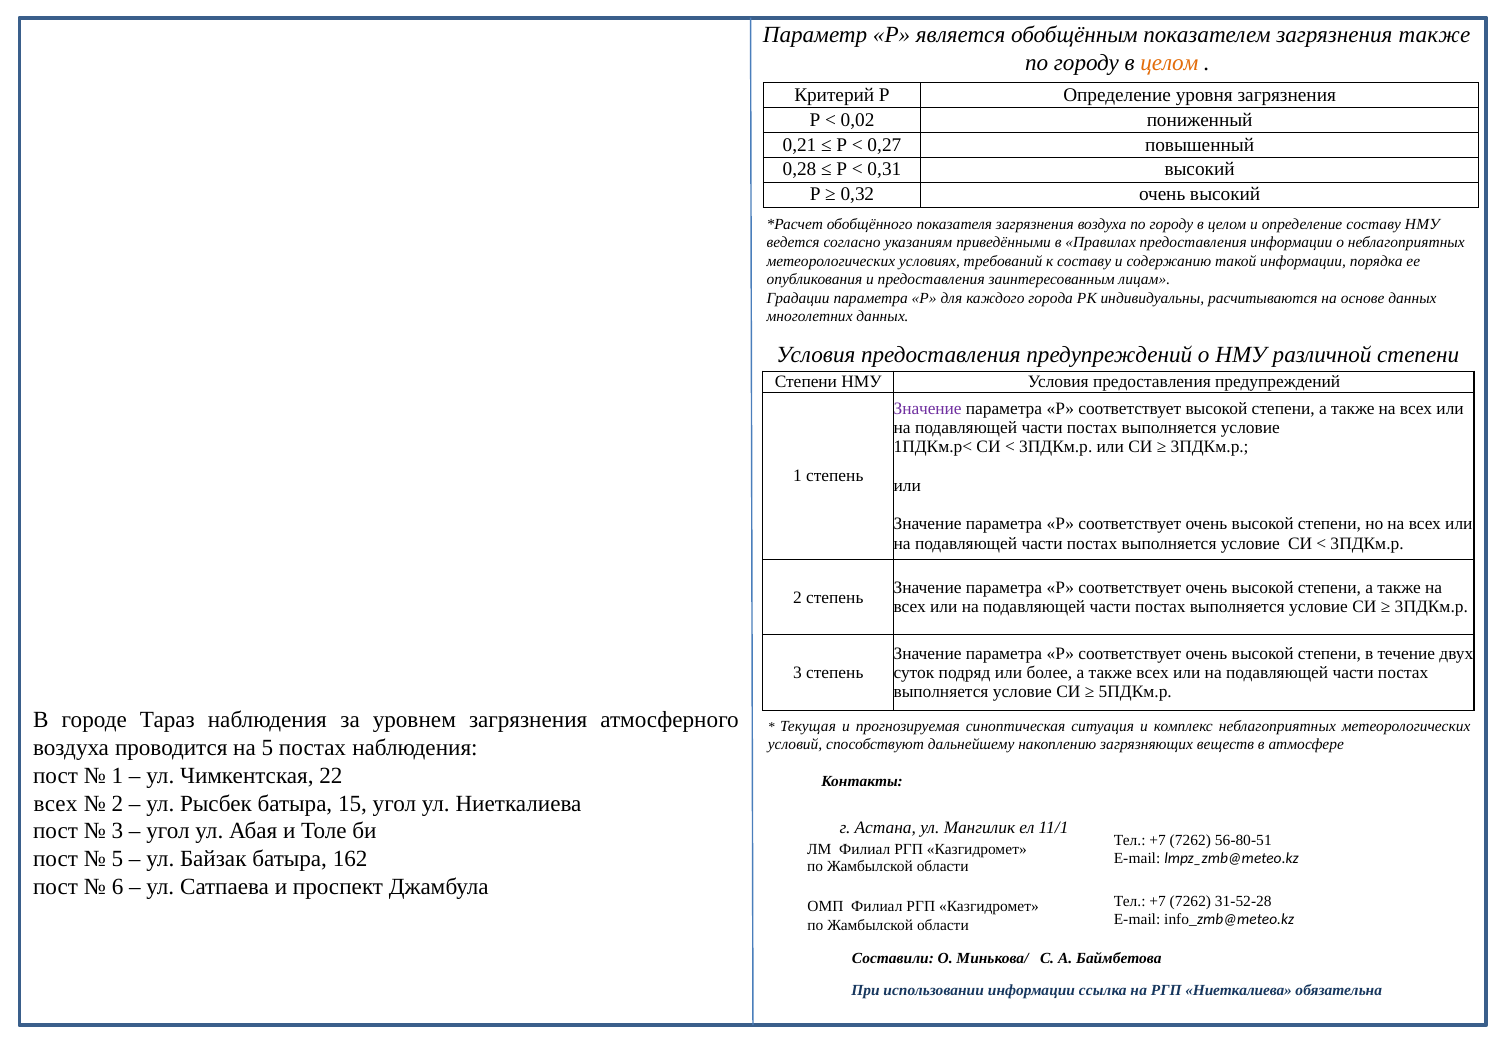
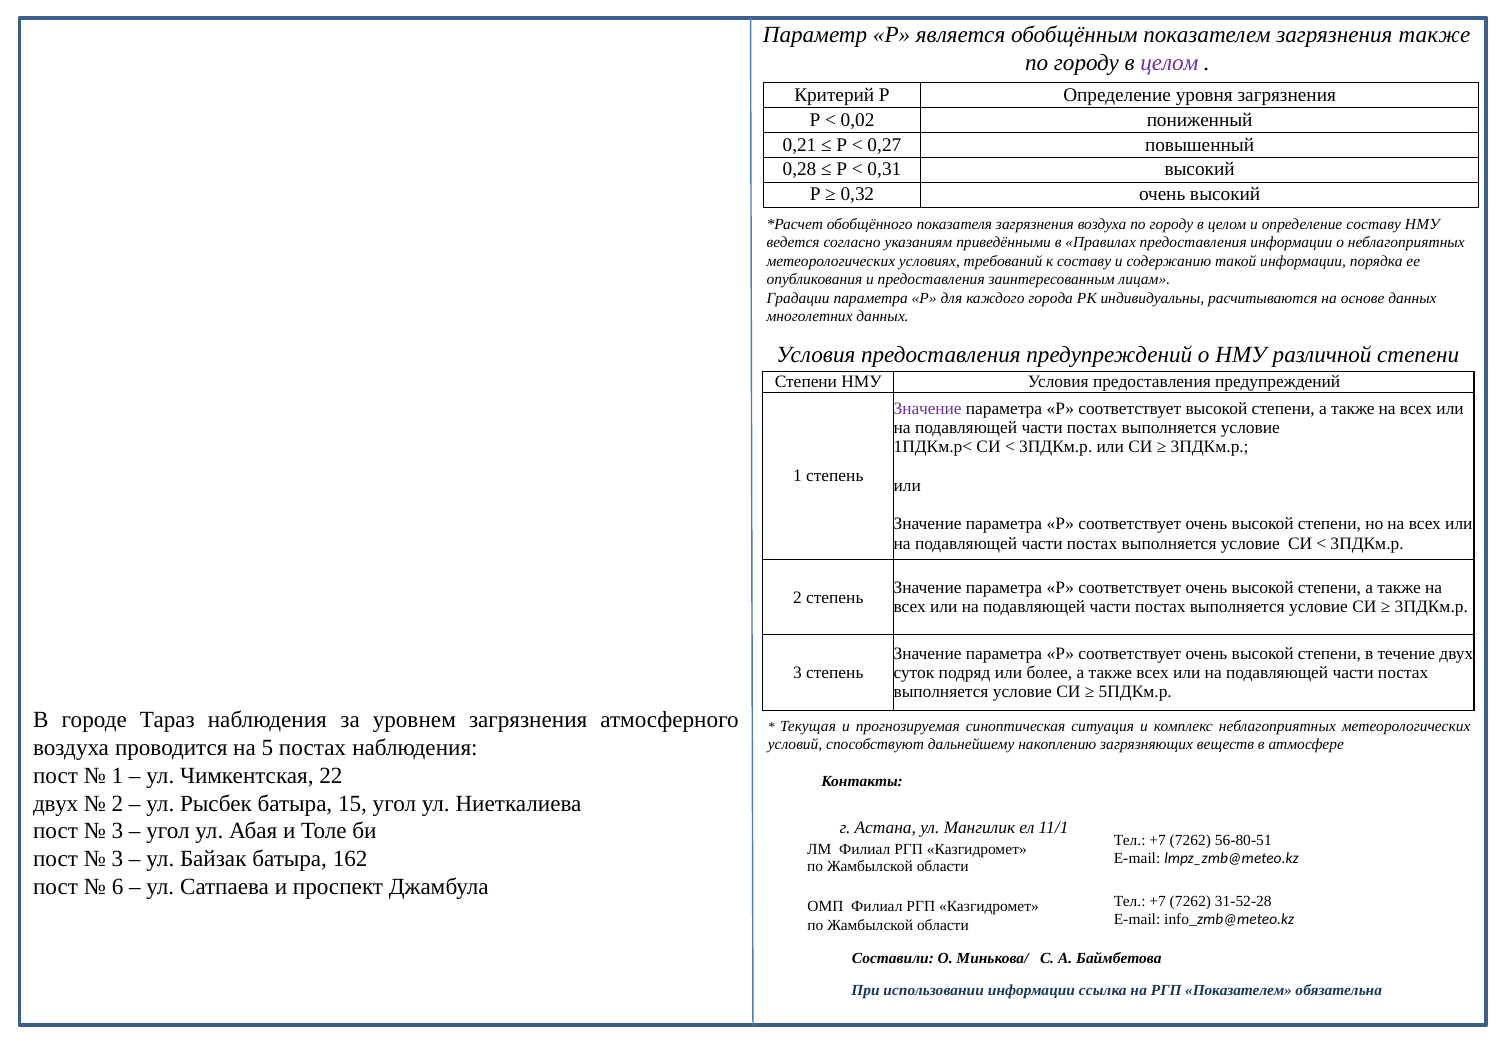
целом at (1169, 63) colour: orange -> purple
всех at (56, 803): всех -> двух
5 at (117, 859): 5 -> 3
РГП Ниеткалиева: Ниеткалиева -> Показателем
